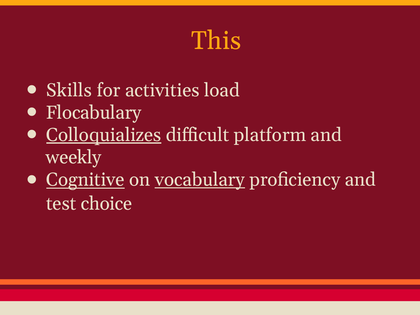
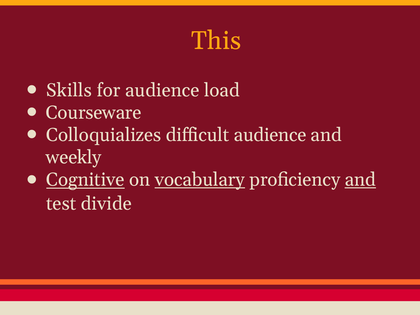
for activities: activities -> audience
Flocabulary: Flocabulary -> Courseware
Colloquializes underline: present -> none
difficult platform: platform -> audience
and at (360, 180) underline: none -> present
choice: choice -> divide
